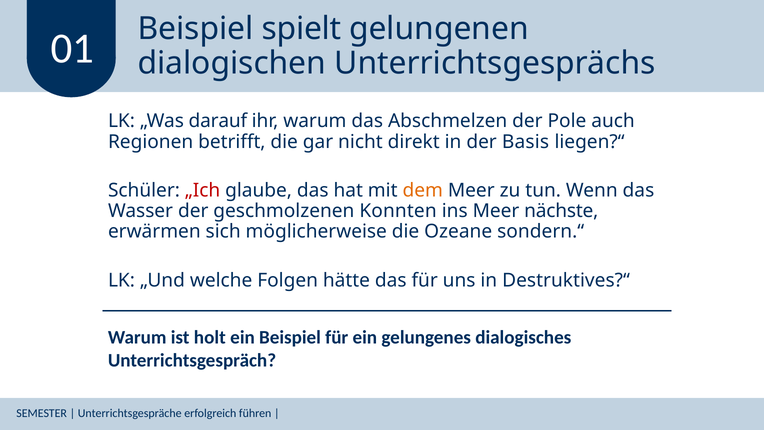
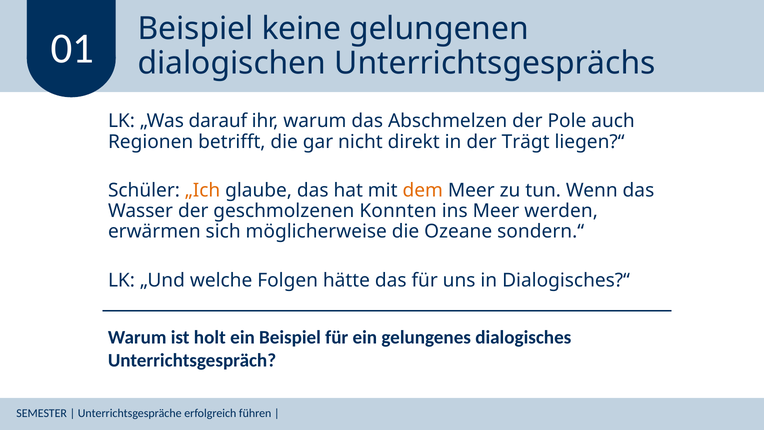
spielt: spielt -> keine
Basis: Basis -> Trägt
„Ich colour: red -> orange
nächste: nächste -> werden
Destruktives?“: Destruktives?“ -> Dialogisches?“
